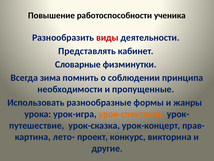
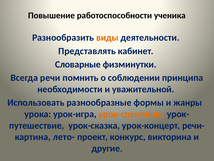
виды colour: red -> orange
зима: зима -> речи
пропущенные: пропущенные -> уважительной
прав-: прав- -> речи-
